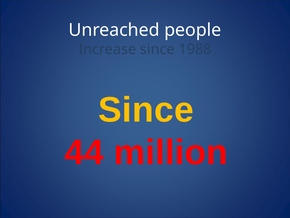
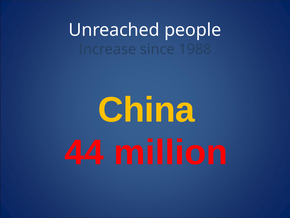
Since at (146, 110): Since -> China
